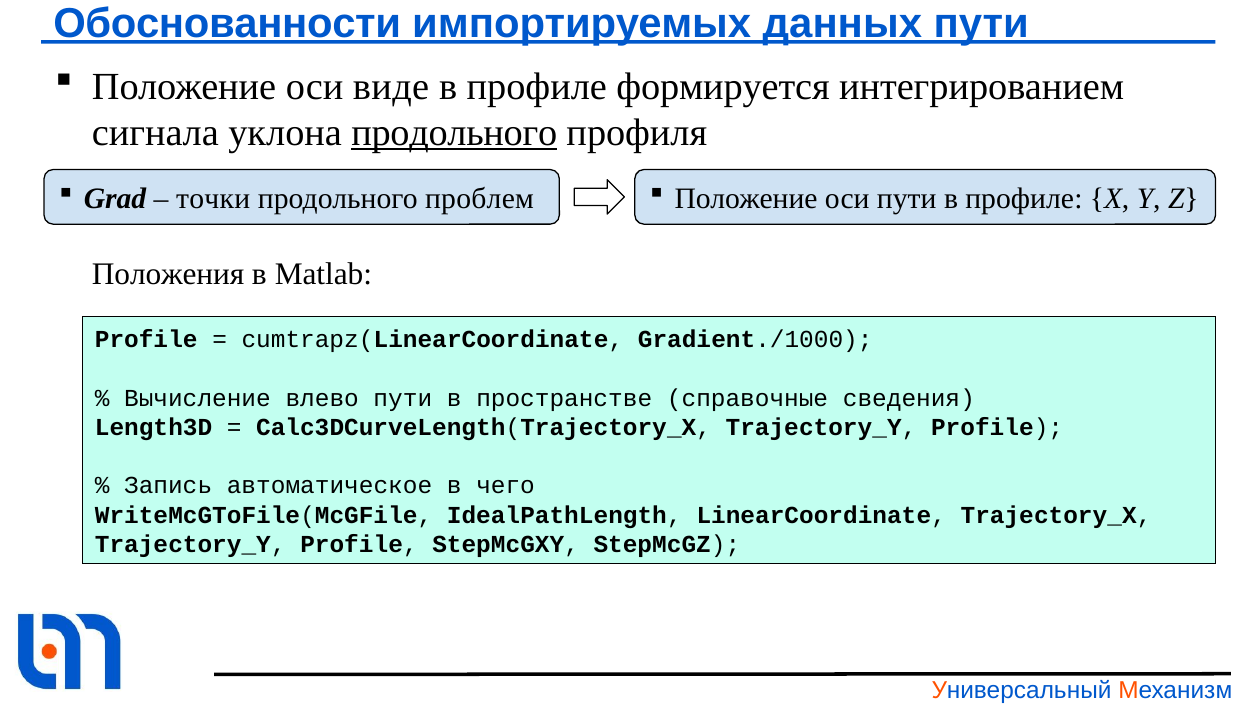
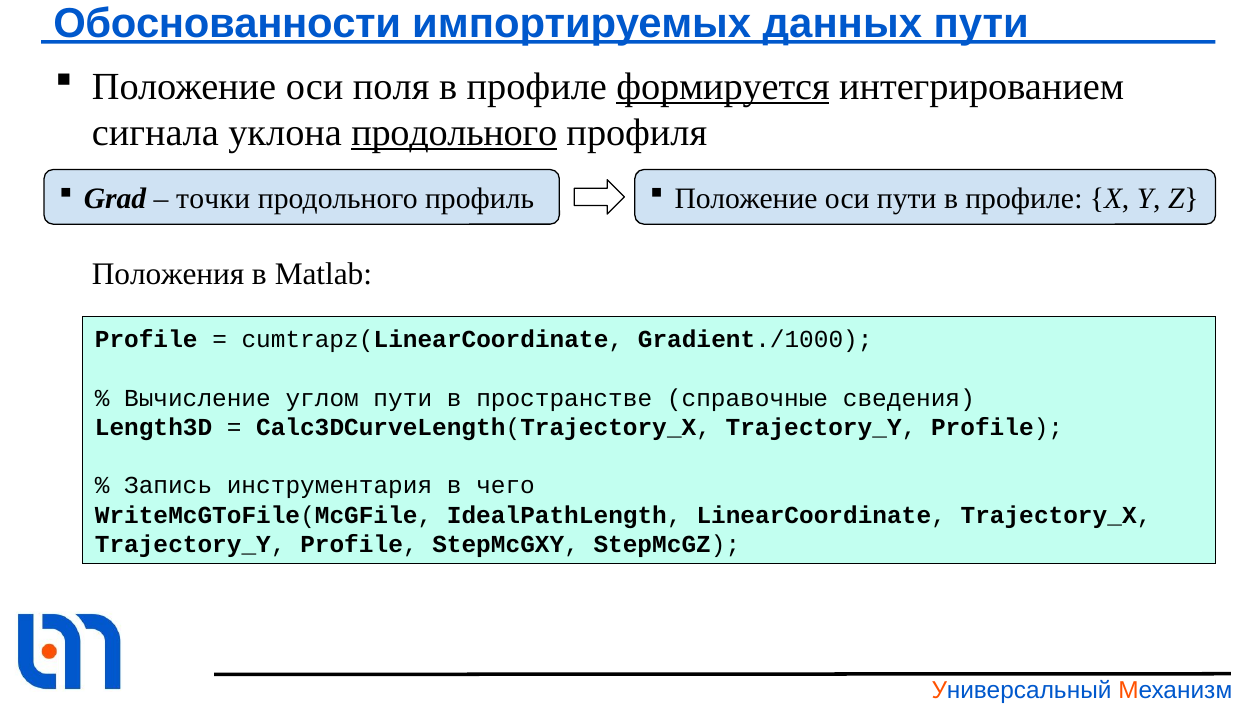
виде: виде -> поля
формируется underline: none -> present
проблем: проблем -> профиль
влево: влево -> углом
автоматическое: автоматическое -> инструментария
